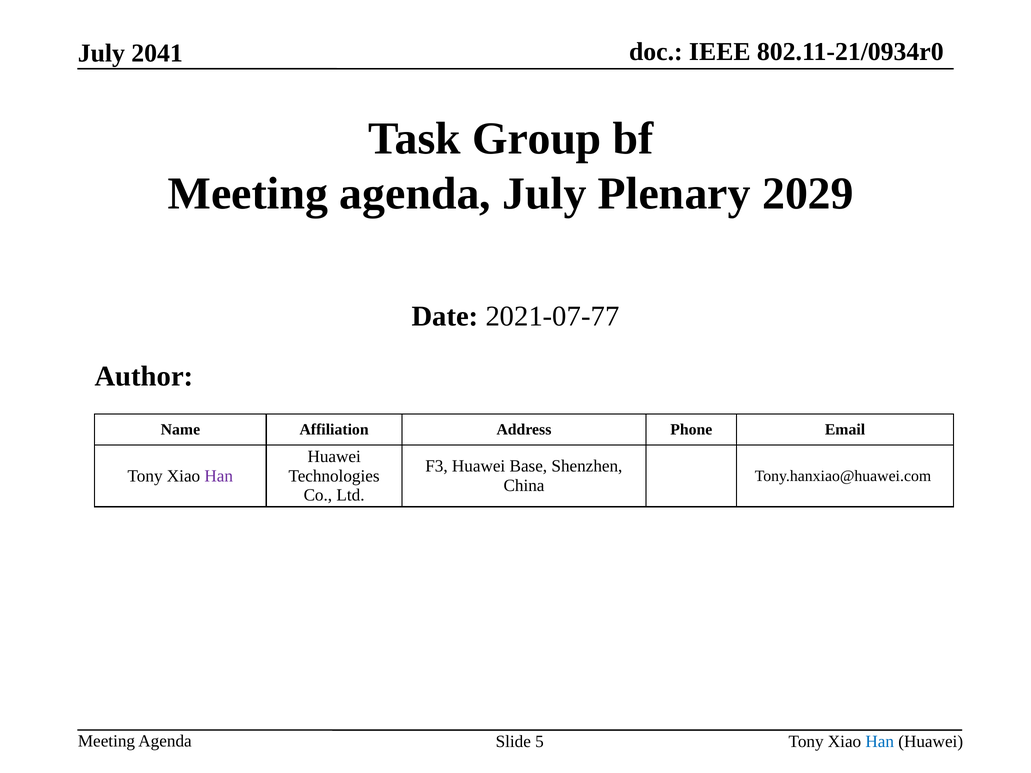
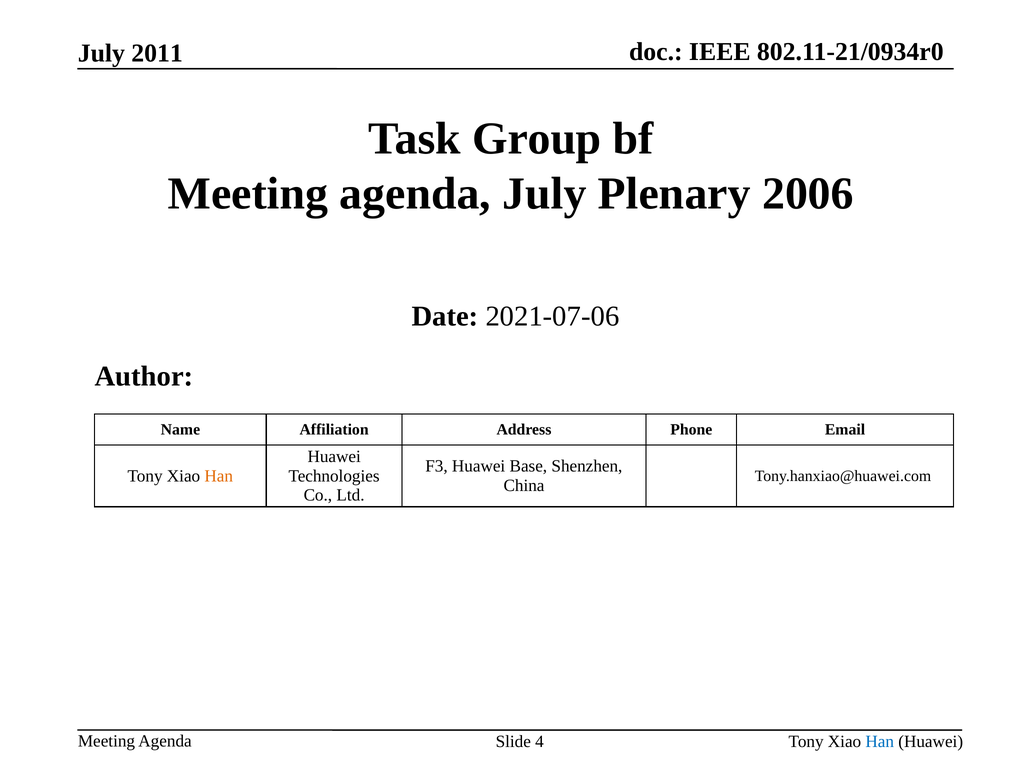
2041: 2041 -> 2011
2029: 2029 -> 2006
2021-07-77: 2021-07-77 -> 2021-07-06
Han at (219, 476) colour: purple -> orange
5: 5 -> 4
